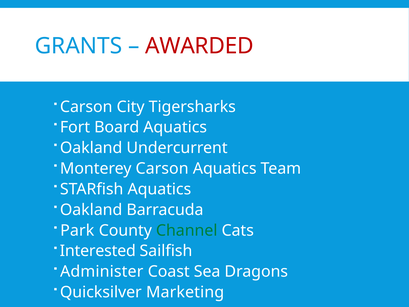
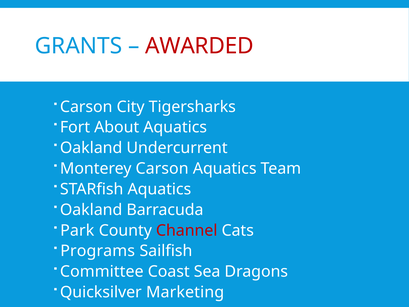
Board: Board -> About
Channel colour: green -> red
Interested: Interested -> Programs
Administer: Administer -> Committee
